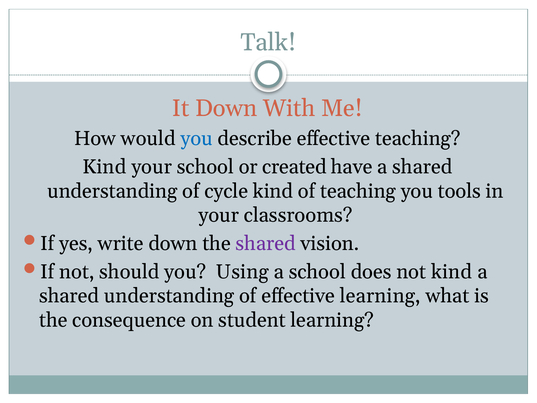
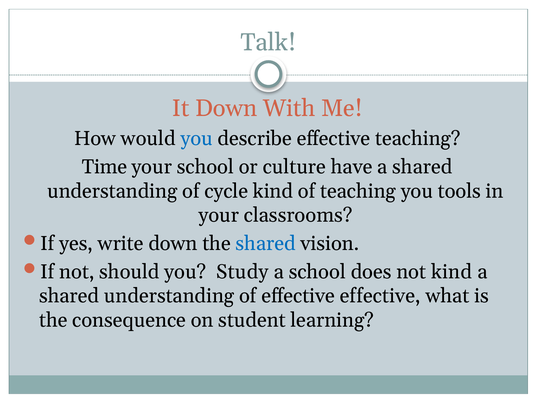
Kind at (104, 167): Kind -> Time
created: created -> culture
shared at (266, 243) colour: purple -> blue
Using: Using -> Study
effective learning: learning -> effective
